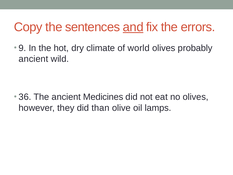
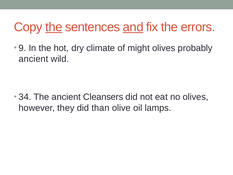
the at (54, 27) underline: none -> present
world: world -> might
36: 36 -> 34
Medicines: Medicines -> Cleansers
